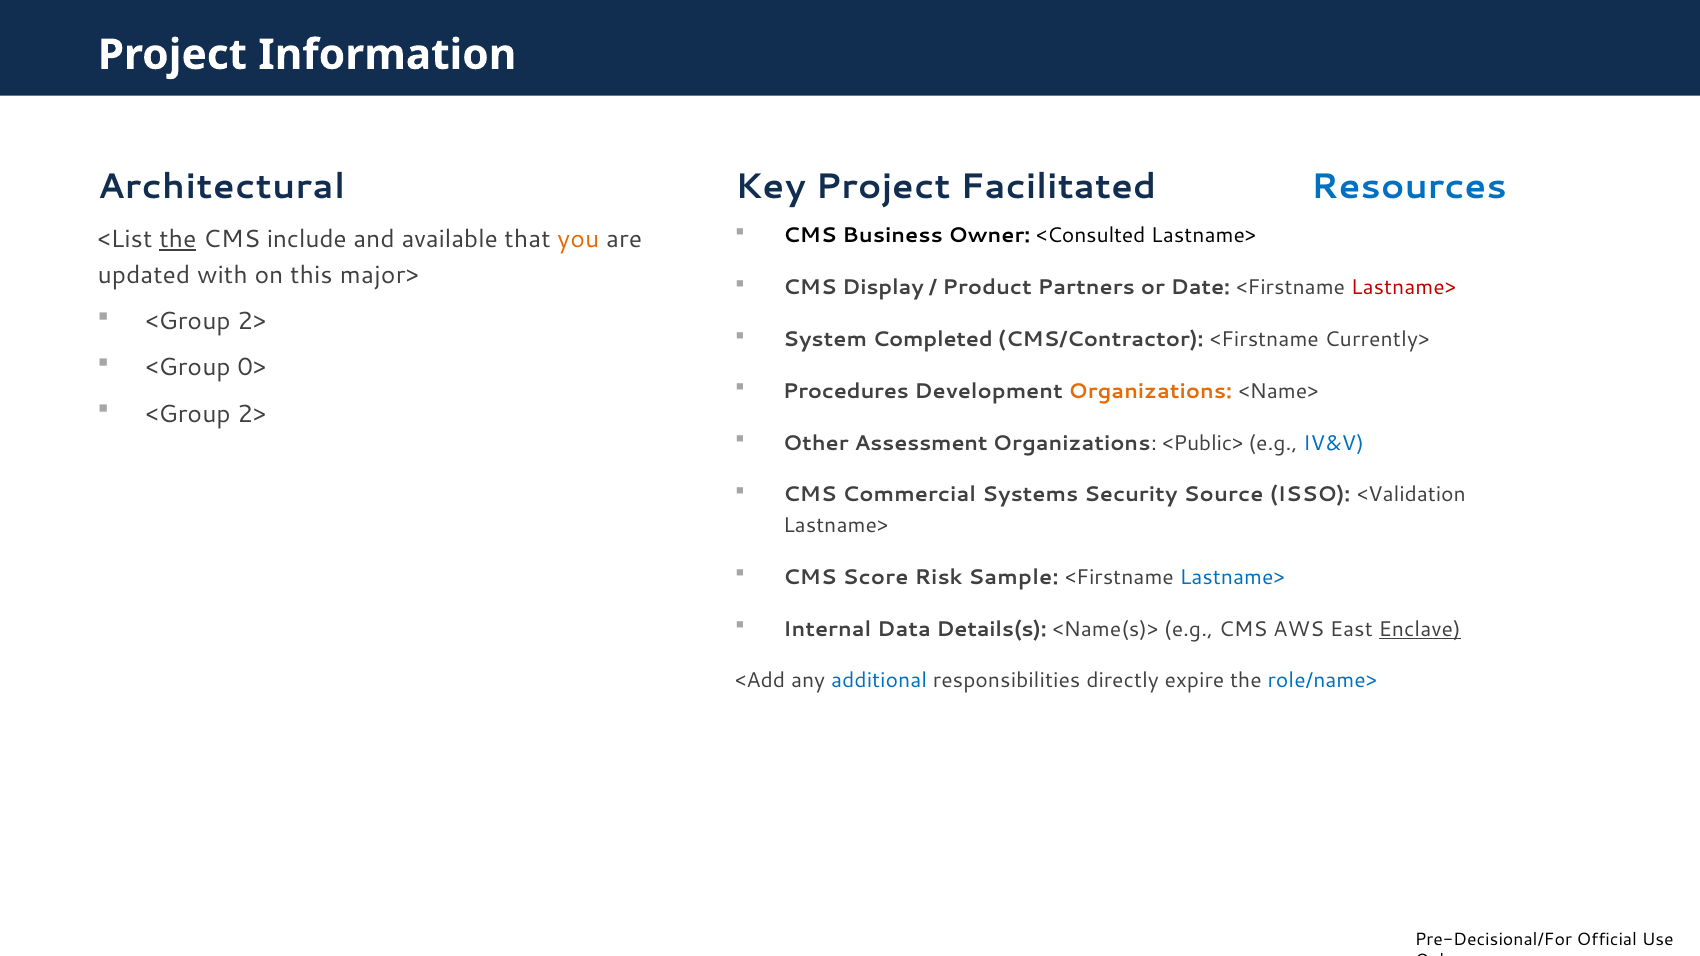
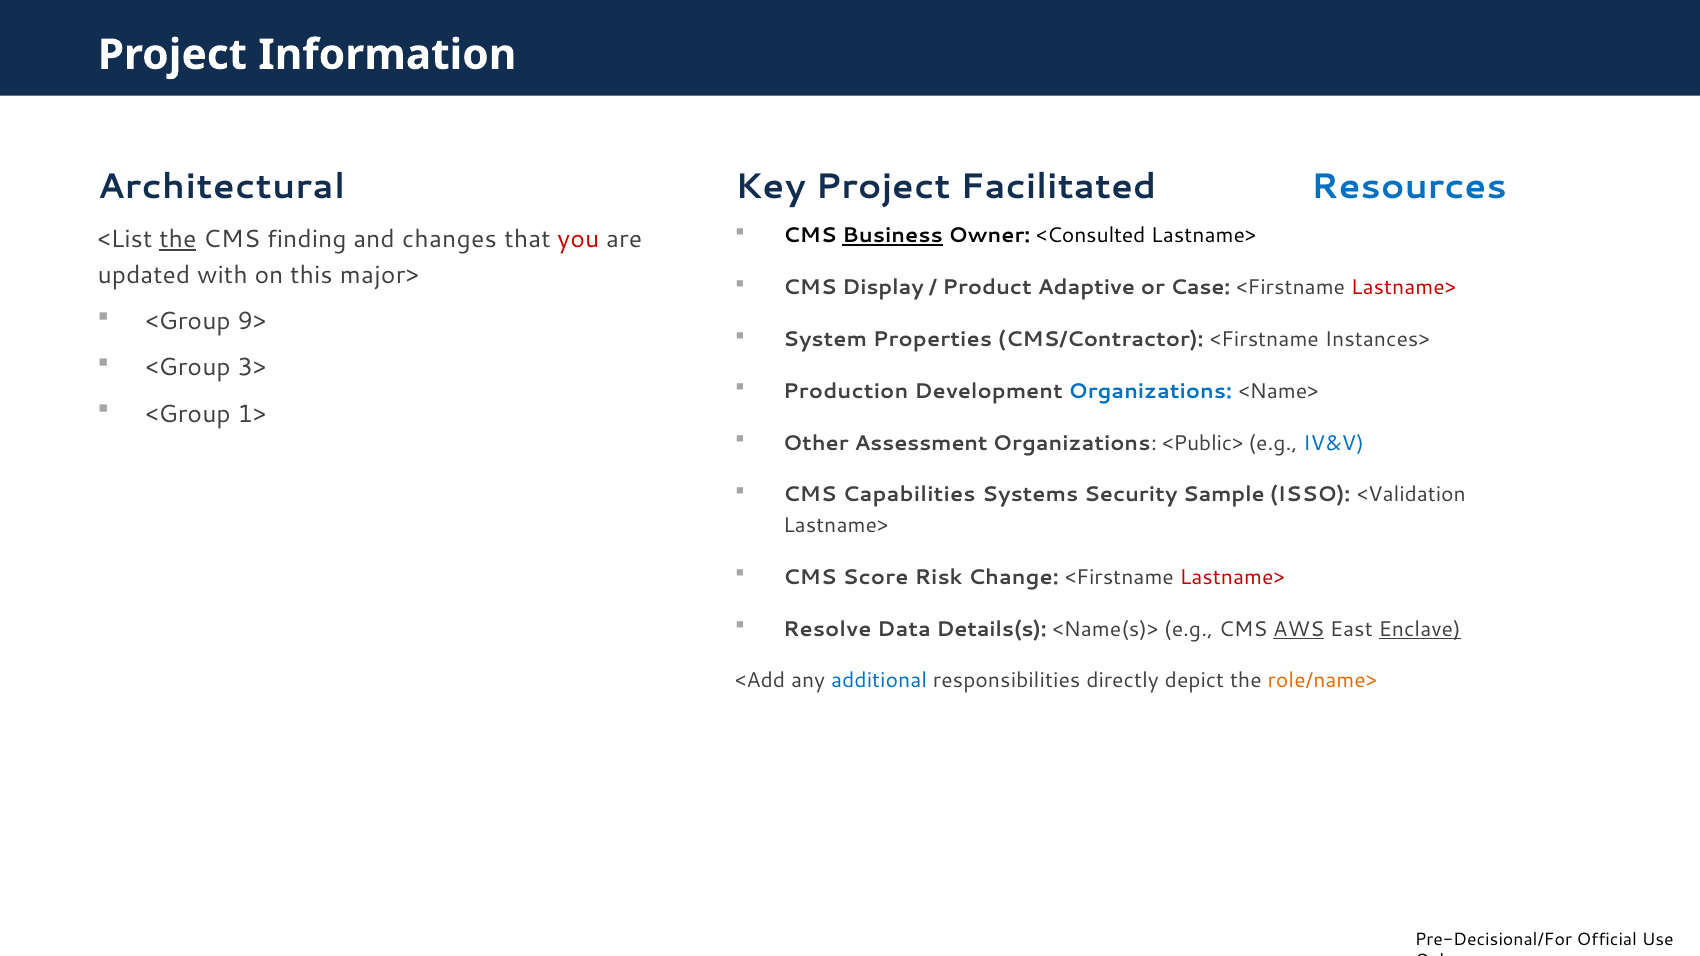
Business underline: none -> present
include: include -> finding
available: available -> changes
you colour: orange -> red
Partners: Partners -> Adaptive
Date: Date -> Case
2> at (252, 321): 2> -> 9>
Completed: Completed -> Properties
Currently>: Currently> -> Instances>
0>: 0> -> 3>
Procedures: Procedures -> Production
Organizations at (1150, 391) colour: orange -> blue
2> at (252, 414): 2> -> 1>
Commercial: Commercial -> Capabilities
Source: Source -> Sample
Sample: Sample -> Change
Lastname> at (1232, 577) colour: blue -> red
Internal: Internal -> Resolve
AWS underline: none -> present
expire: expire -> depict
role/name> colour: blue -> orange
